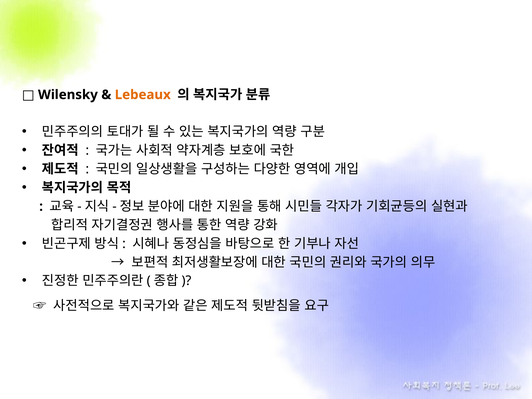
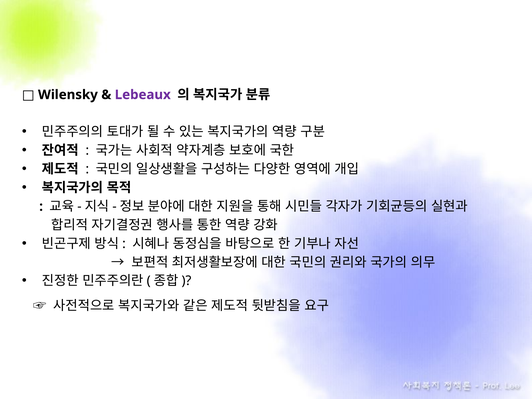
Lebeaux colour: orange -> purple
